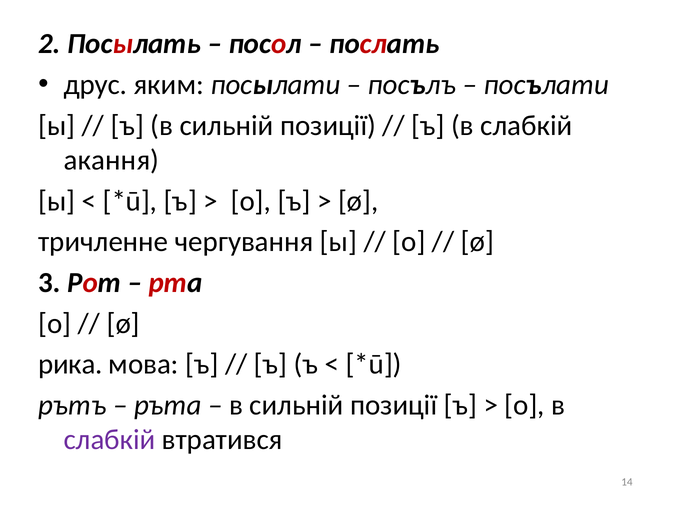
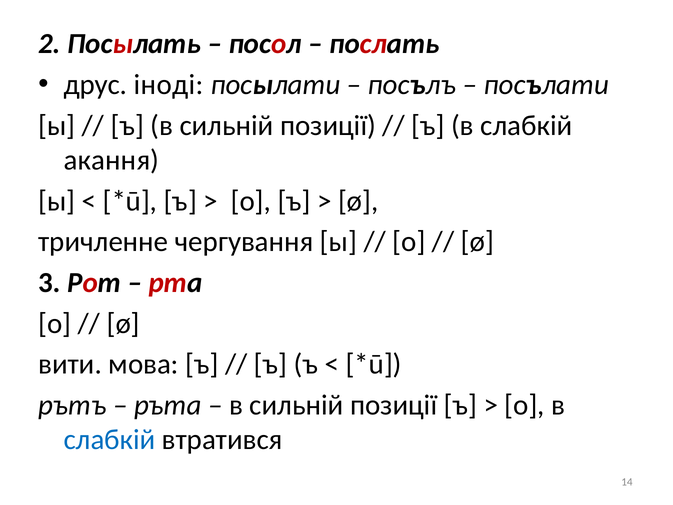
яким: яким -> іноді
рика: рика -> вити
слабкій at (110, 440) colour: purple -> blue
